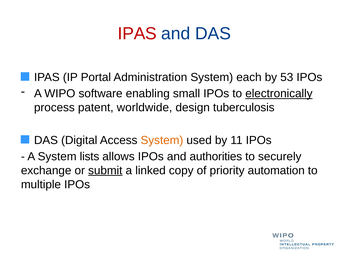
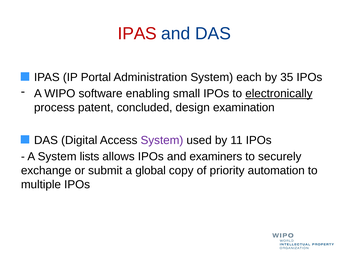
53: 53 -> 35
worldwide: worldwide -> concluded
tuberculosis: tuberculosis -> examination
System at (162, 140) colour: orange -> purple
authorities: authorities -> examiners
submit underline: present -> none
linked: linked -> global
